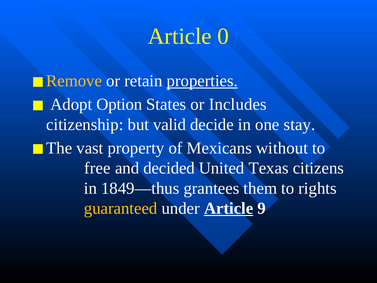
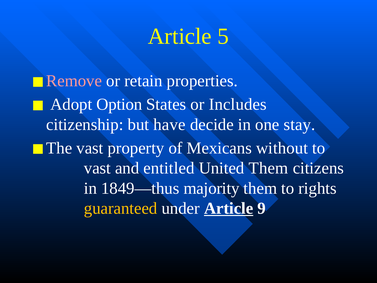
0: 0 -> 5
Remove colour: yellow -> pink
properties underline: present -> none
valid: valid -> have
free at (97, 168): free -> vast
decided: decided -> entitled
United Texas: Texas -> Them
grantees: grantees -> majority
